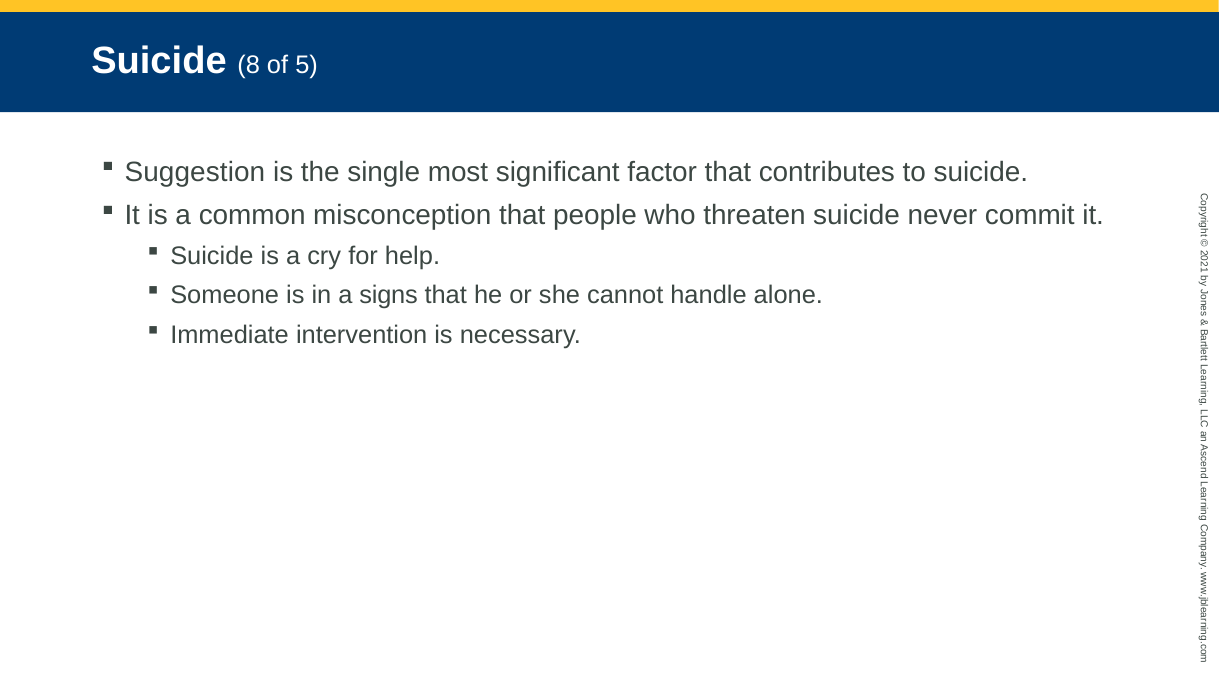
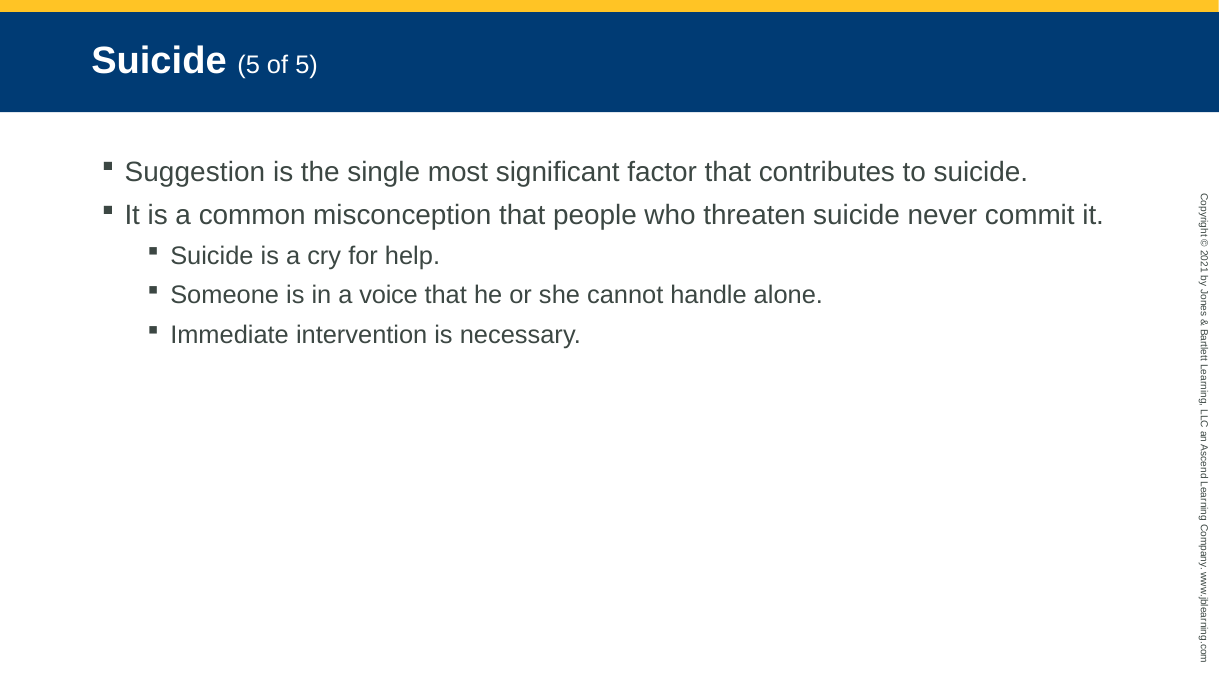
Suicide 8: 8 -> 5
signs: signs -> voice
